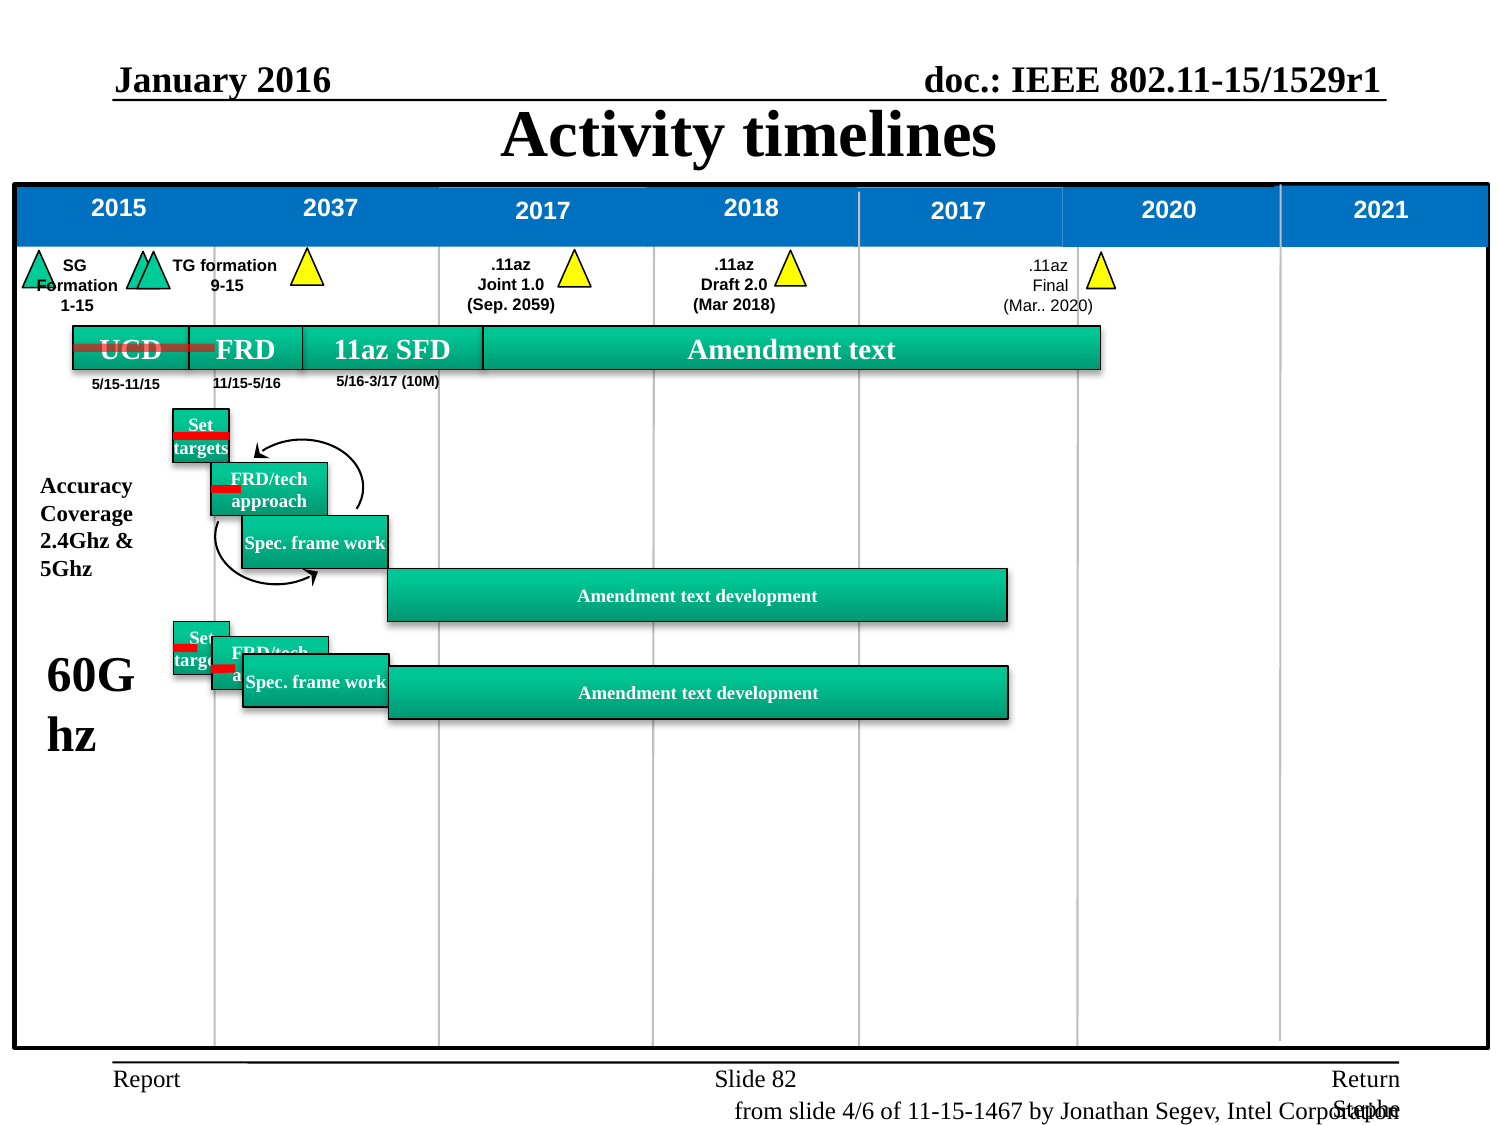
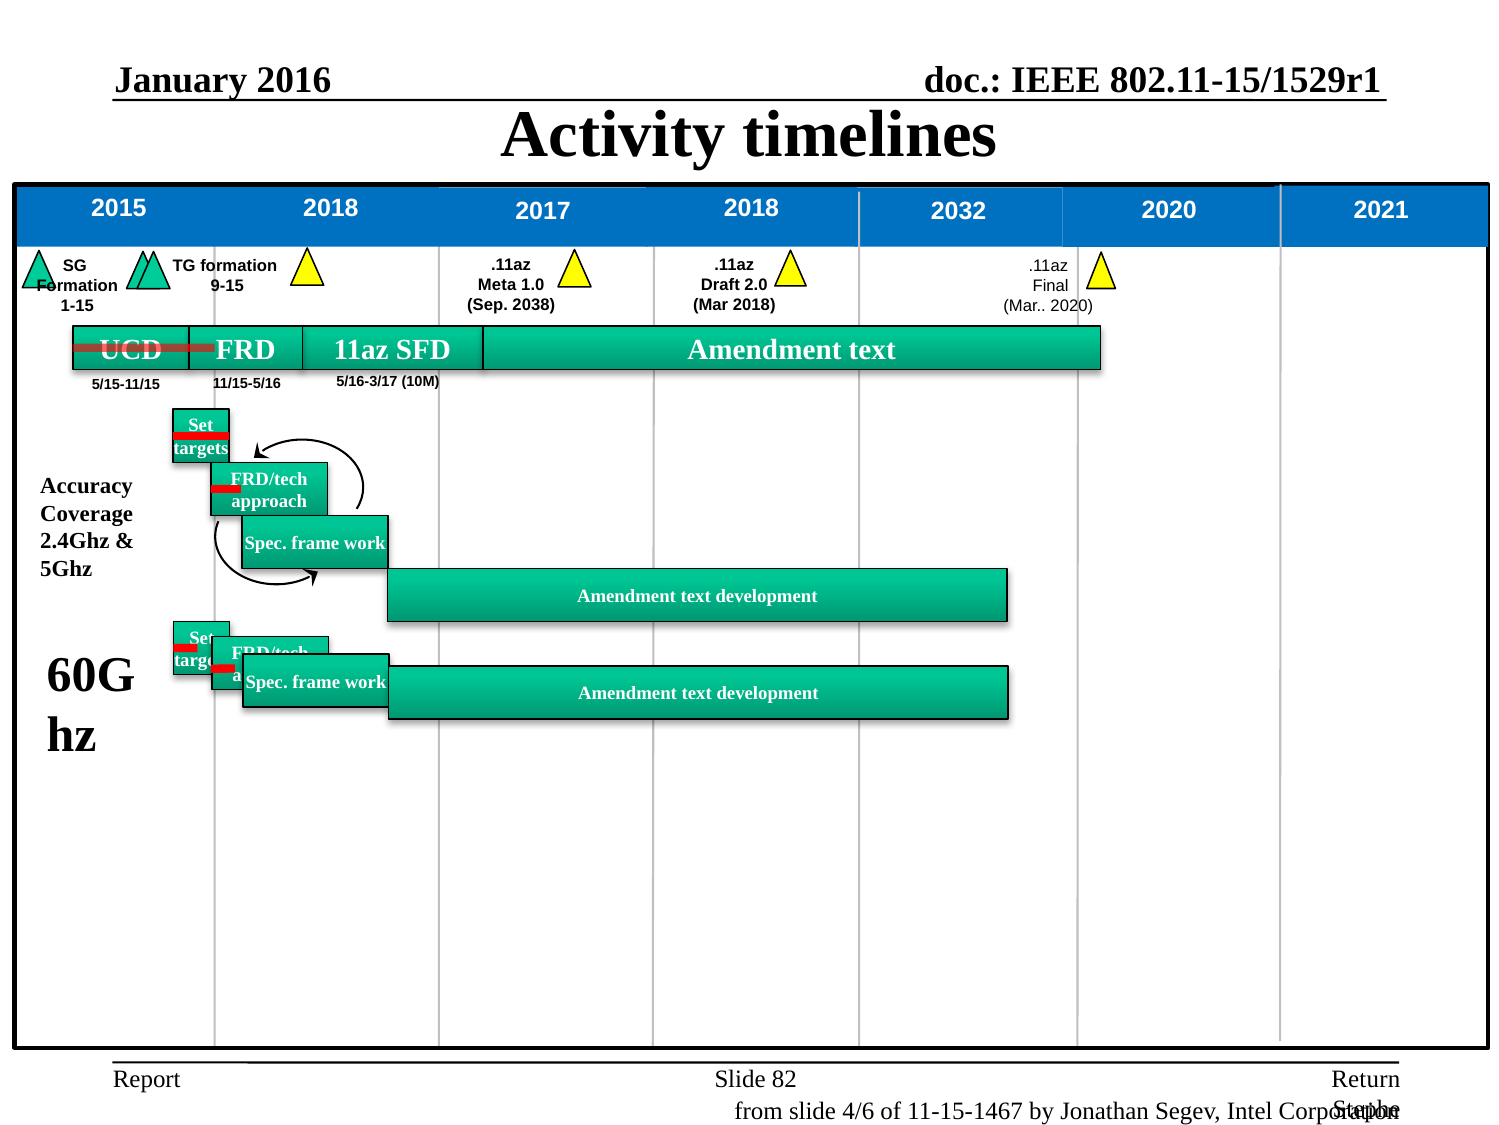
2037 at (331, 209): 2037 -> 2018
2017 at (959, 211): 2017 -> 2032
Joint: Joint -> Meta
2059: 2059 -> 2038
